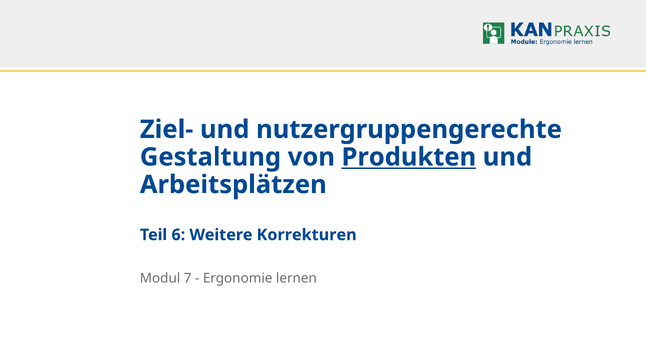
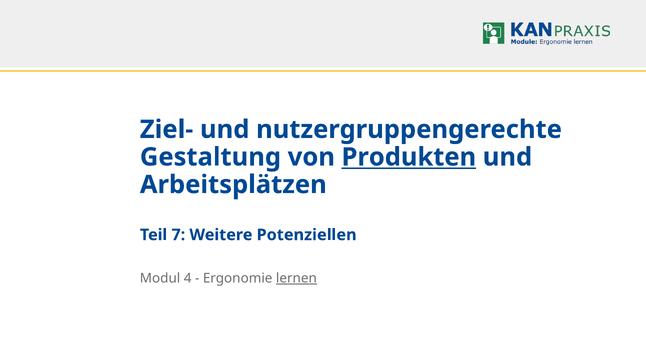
6: 6 -> 7
Korrekturen: Korrekturen -> Potenziellen
7: 7 -> 4
lernen at (296, 278) underline: none -> present
